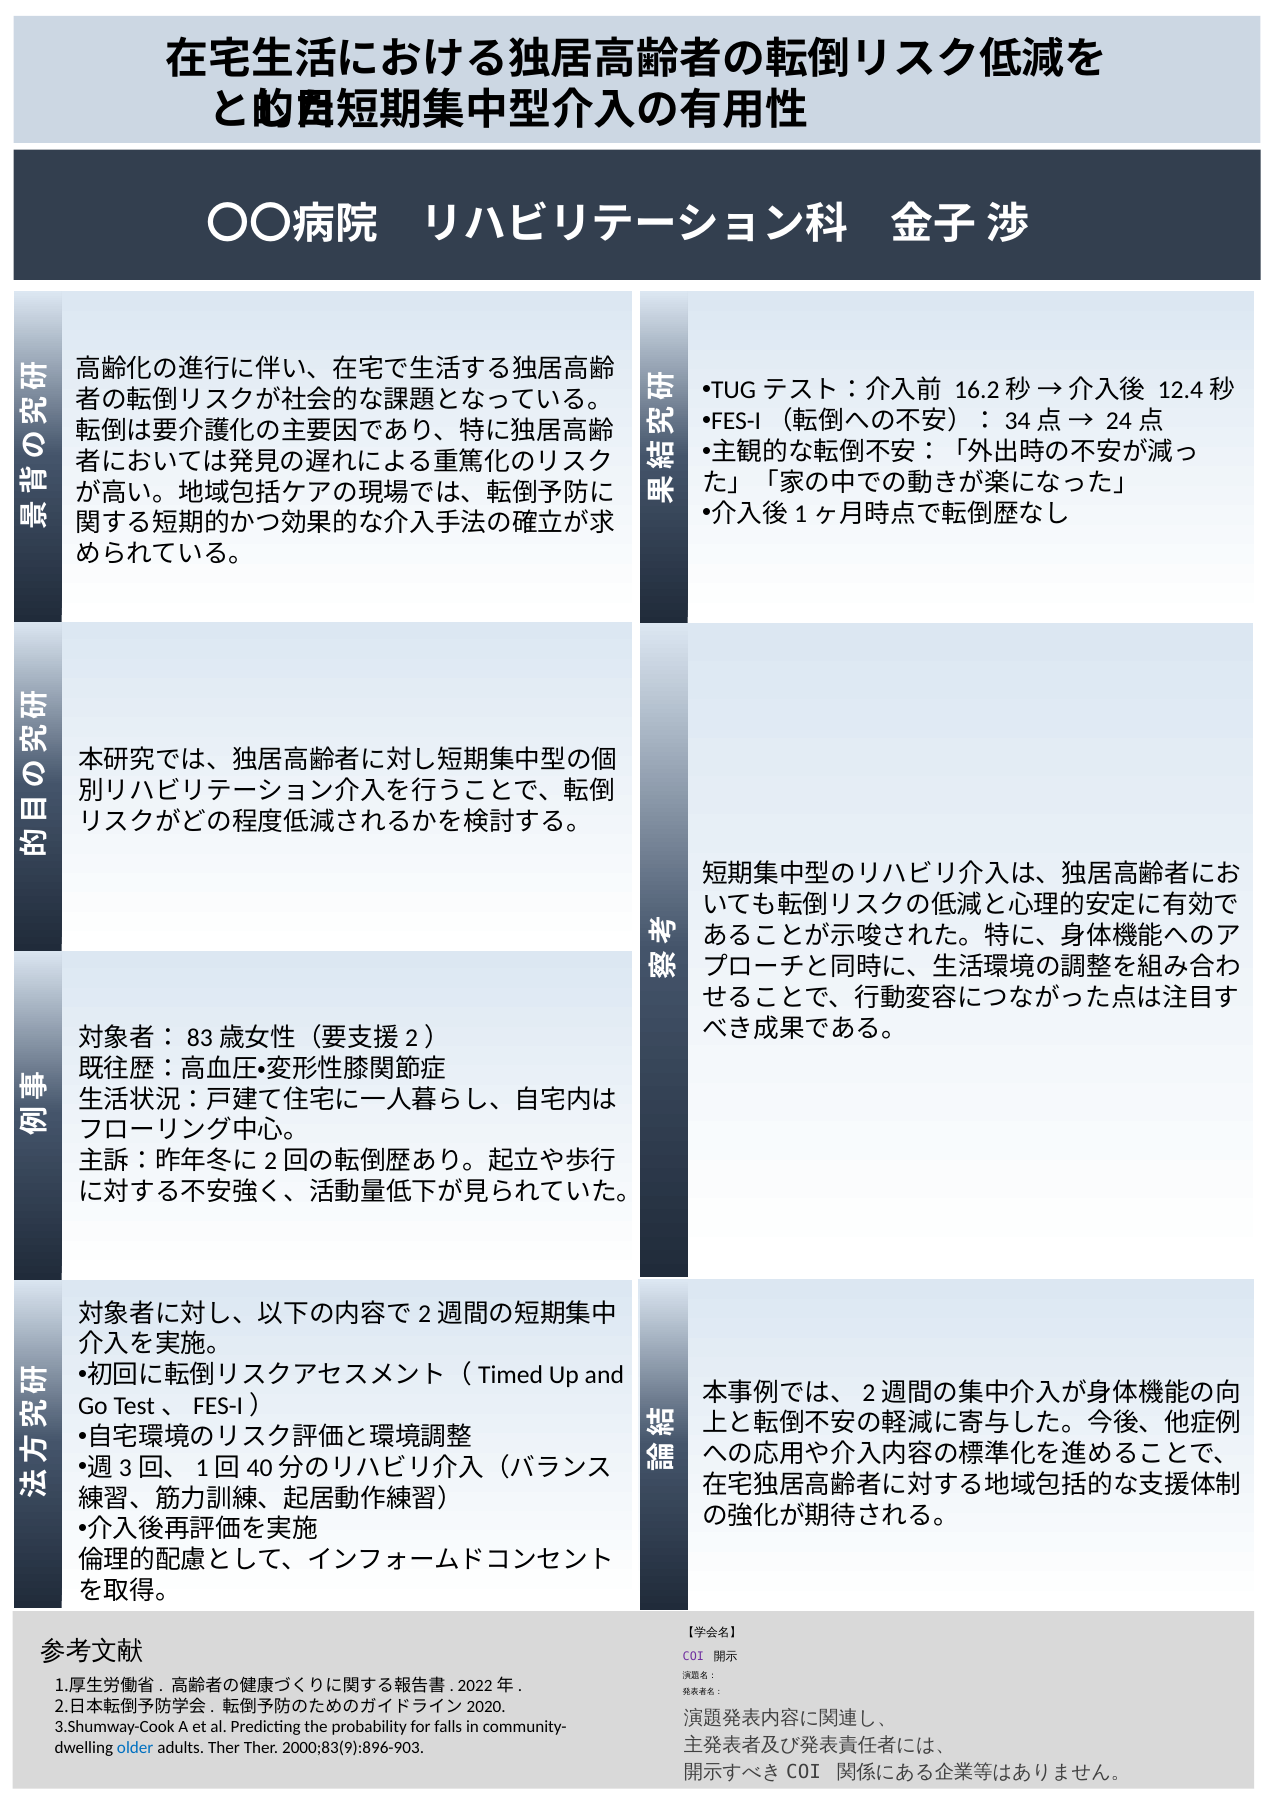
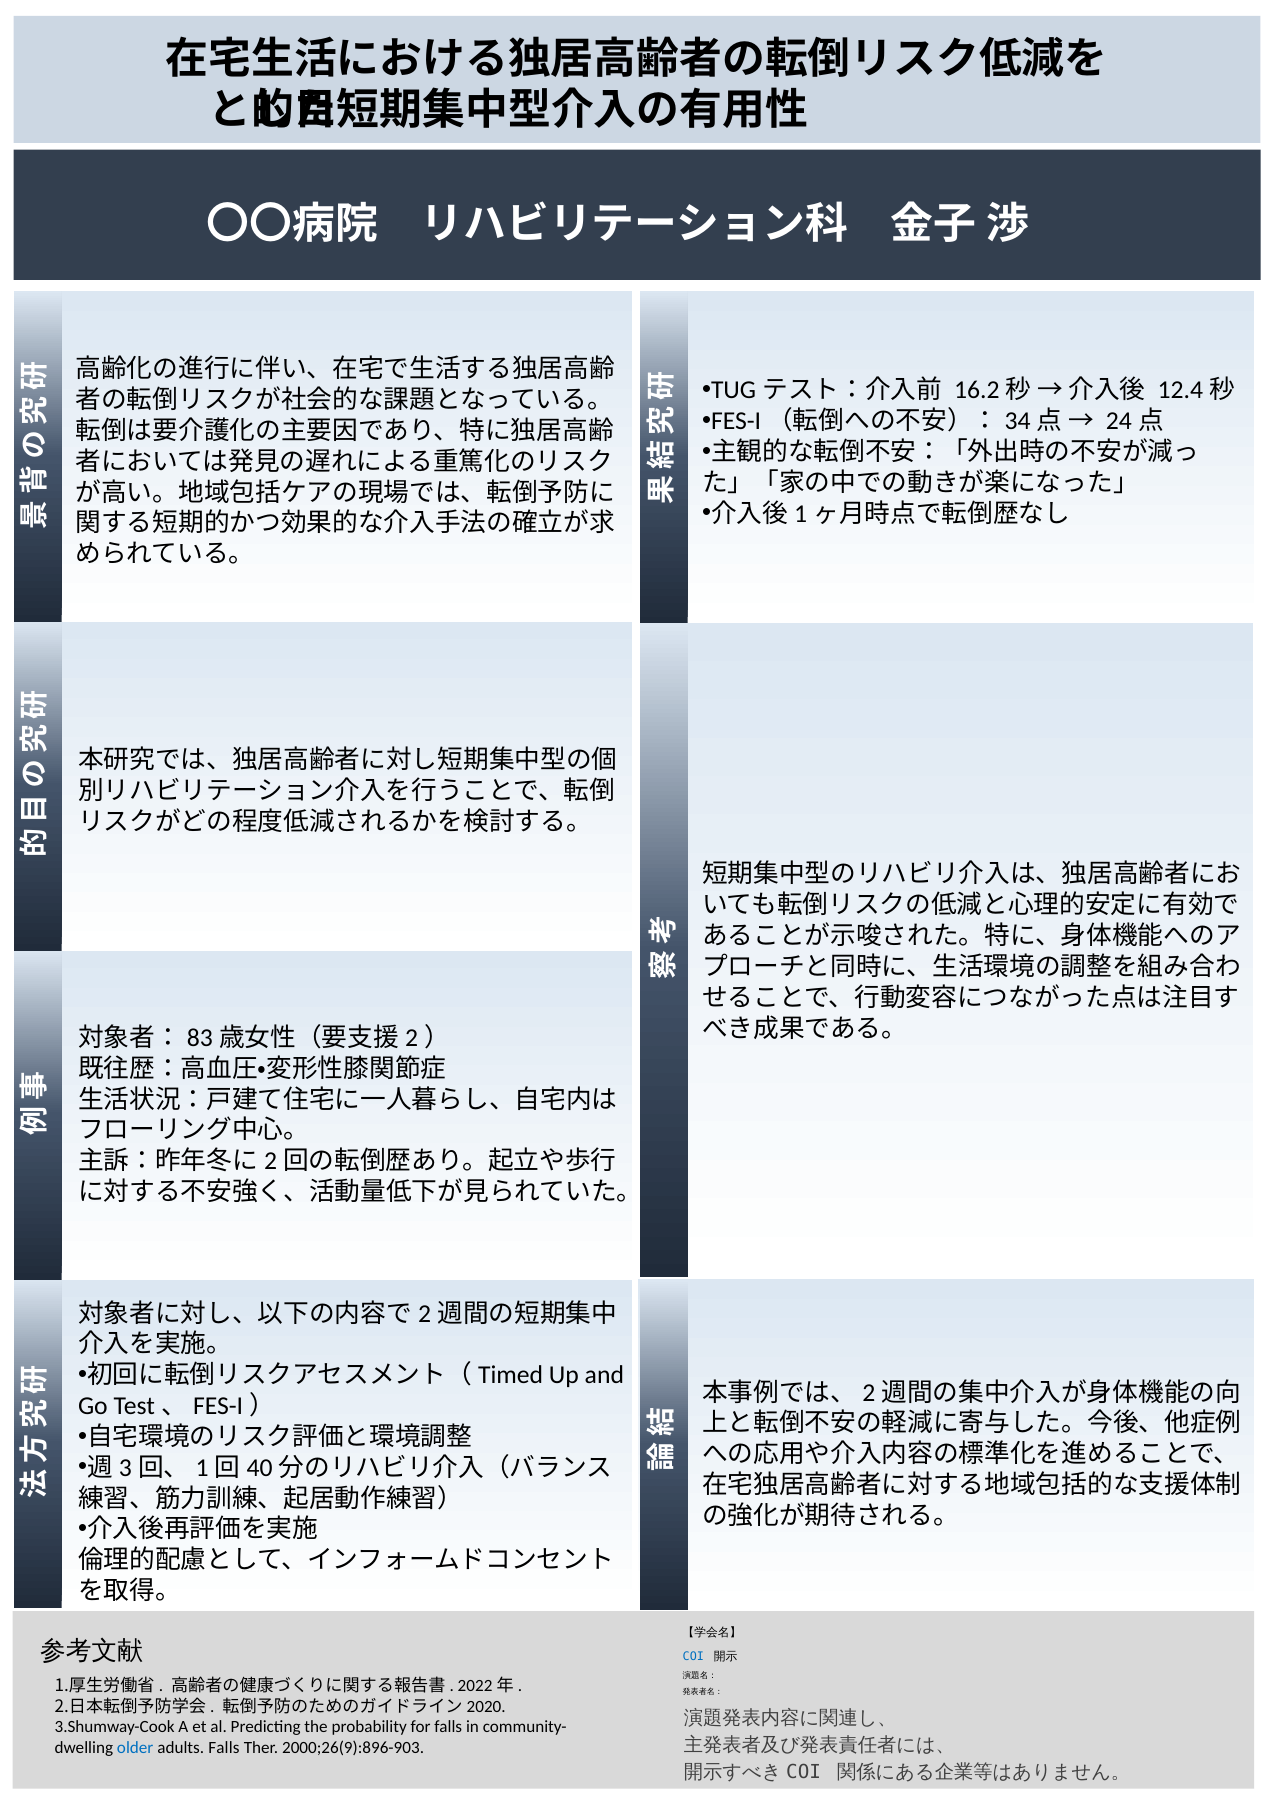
COI at (693, 1656) colour: purple -> blue
adults Ther: Ther -> Falls
2000;83(9):896-903: 2000;83(9):896-903 -> 2000;26(9):896-903
